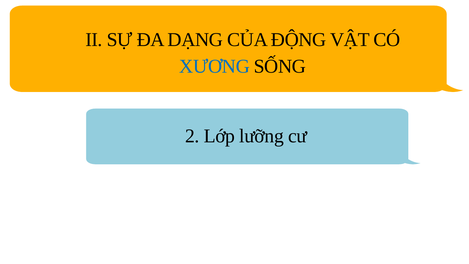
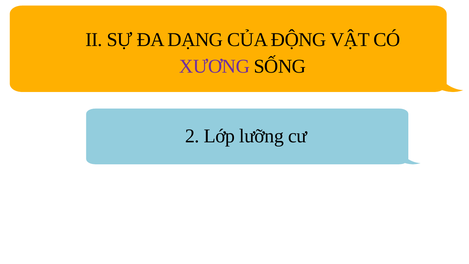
XƯƠNG colour: blue -> purple
